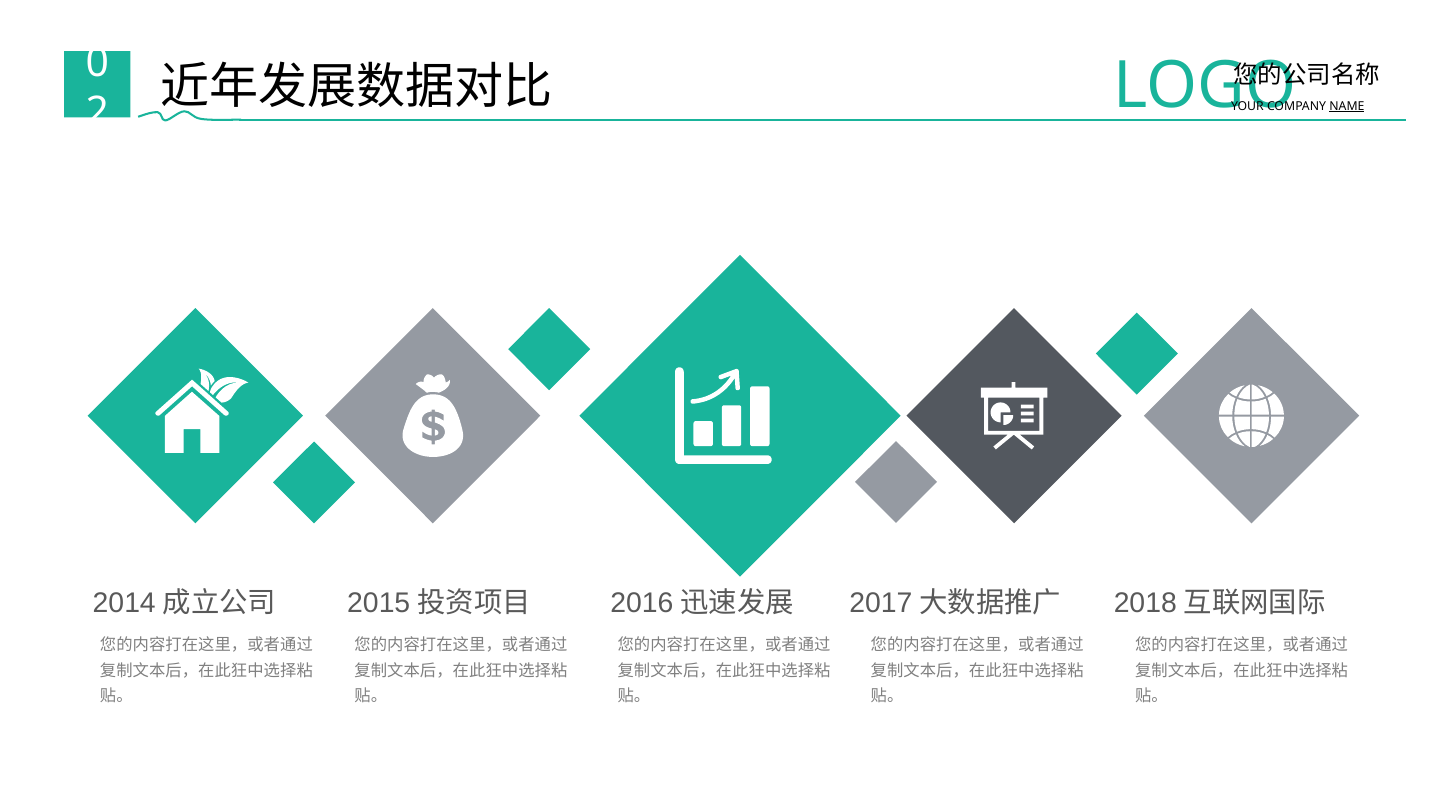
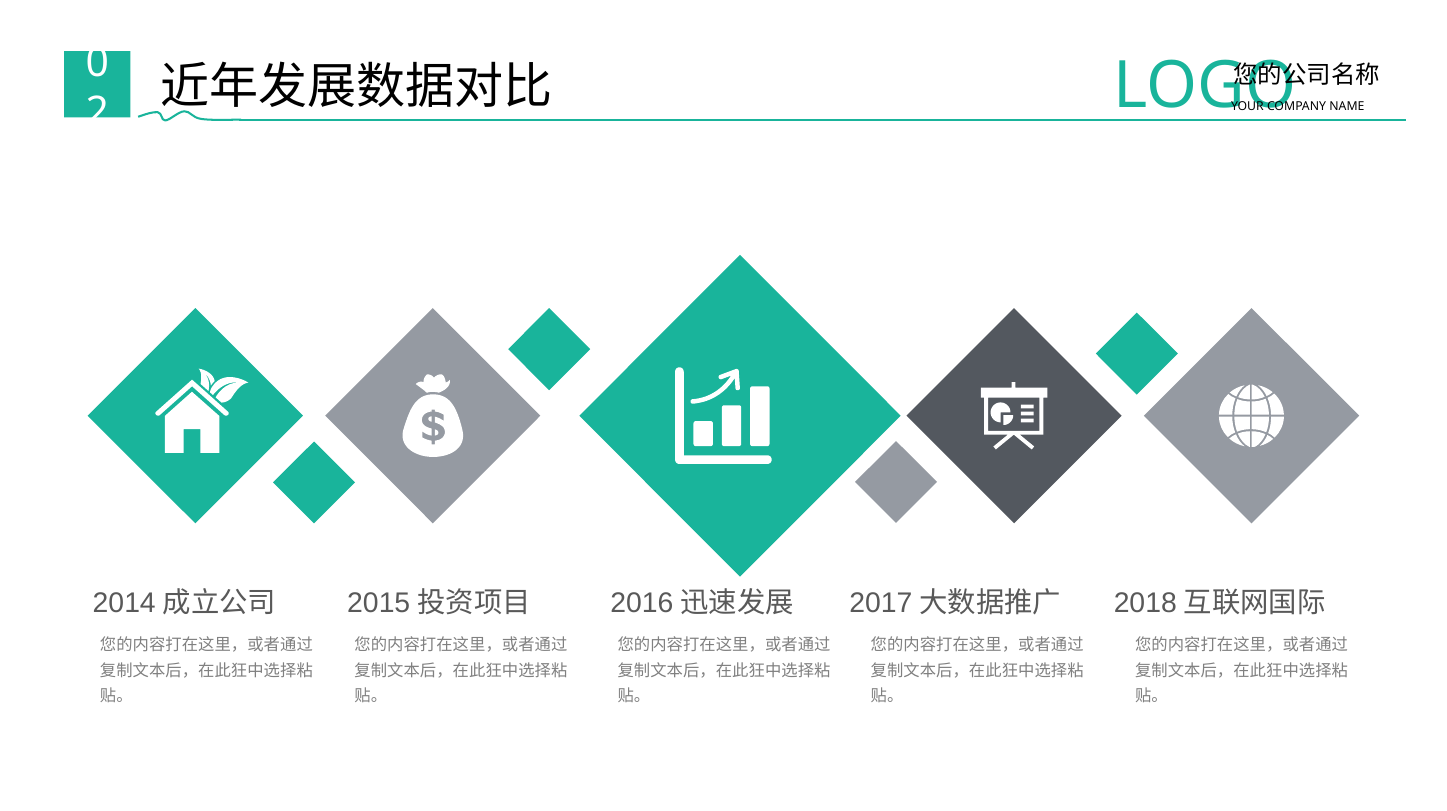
NAME underline: present -> none
